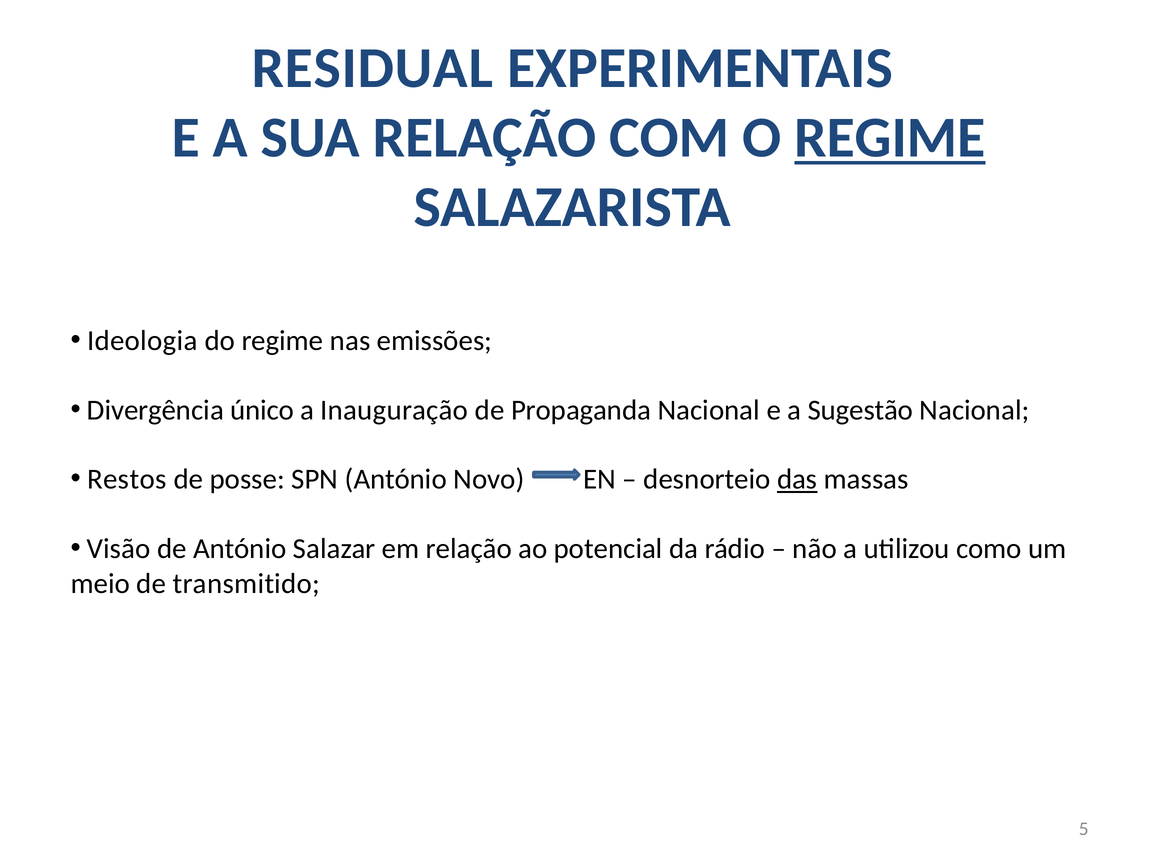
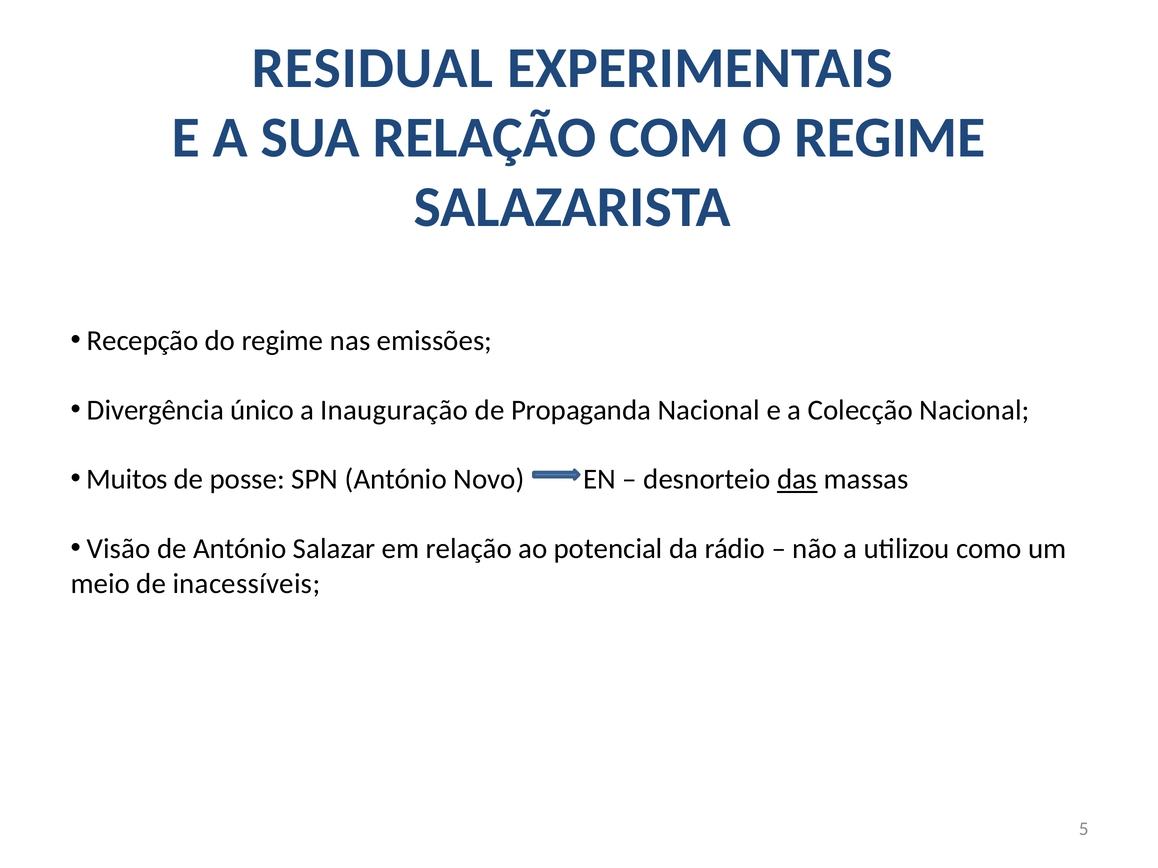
REGIME at (890, 138) underline: present -> none
Ideologia: Ideologia -> Recepção
Sugestão: Sugestão -> Colecção
Restos: Restos -> Muitos
transmitido: transmitido -> inacessíveis
